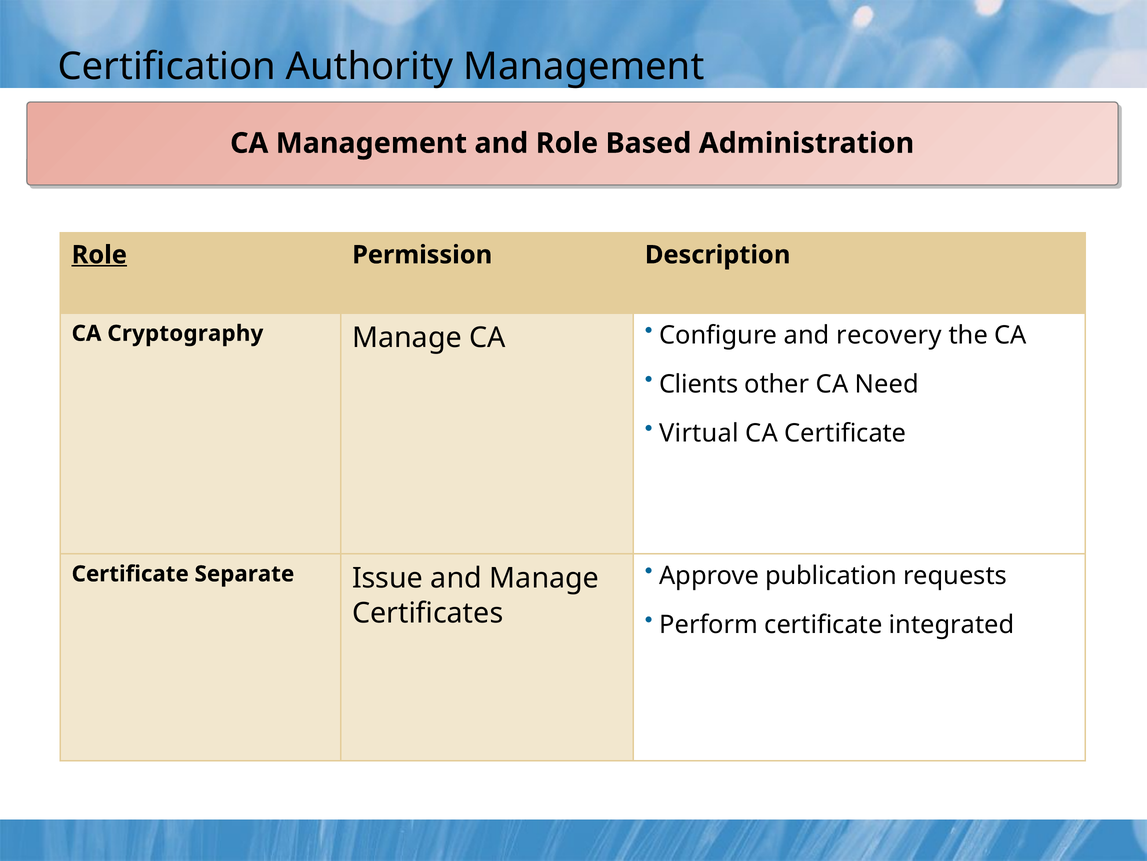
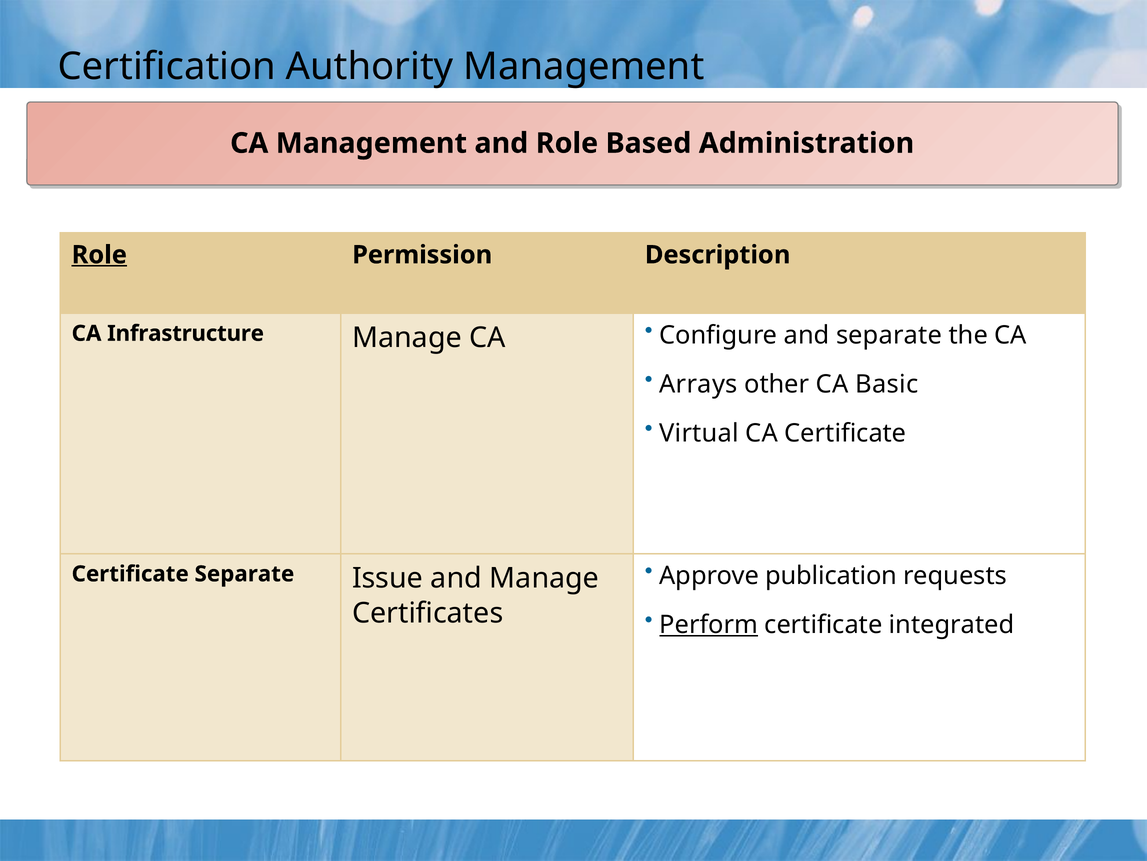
Cryptography: Cryptography -> Infrastructure
and recovery: recovery -> separate
Clients: Clients -> Arrays
Need: Need -> Basic
Perform underline: none -> present
